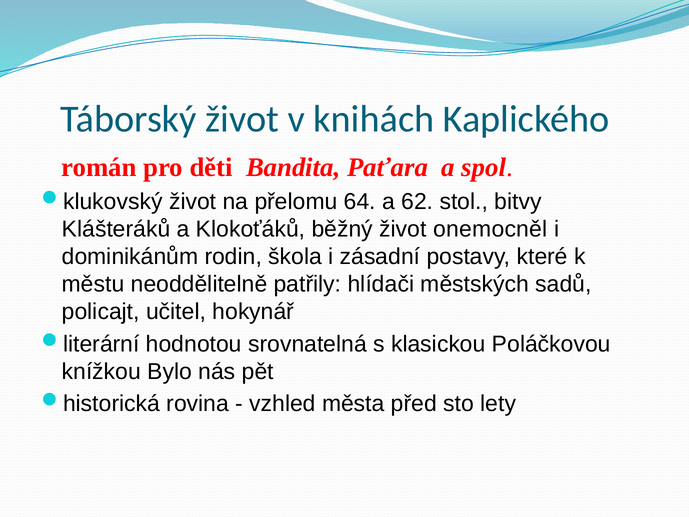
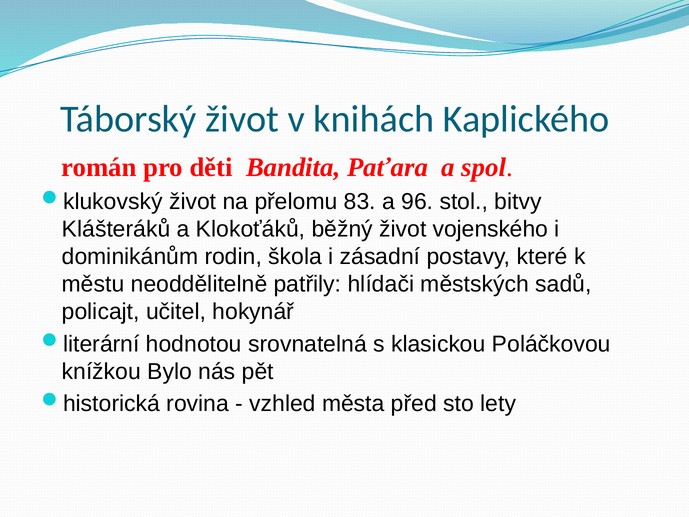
64: 64 -> 83
62: 62 -> 96
onemocněl: onemocněl -> vojenského
